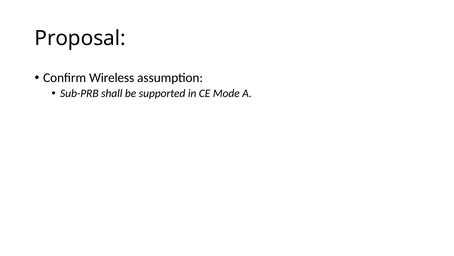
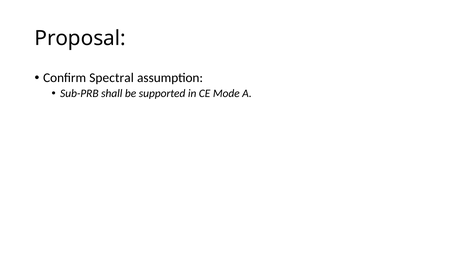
Wireless: Wireless -> Spectral
